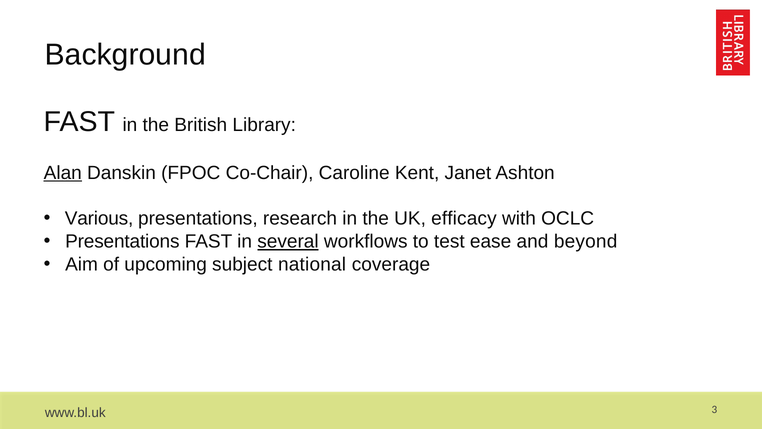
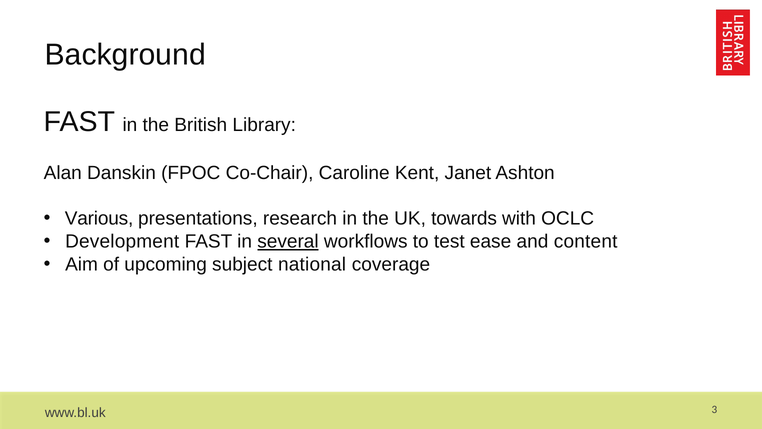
Alan underline: present -> none
efficacy: efficacy -> towards
Presentations at (122, 241): Presentations -> Development
beyond: beyond -> content
